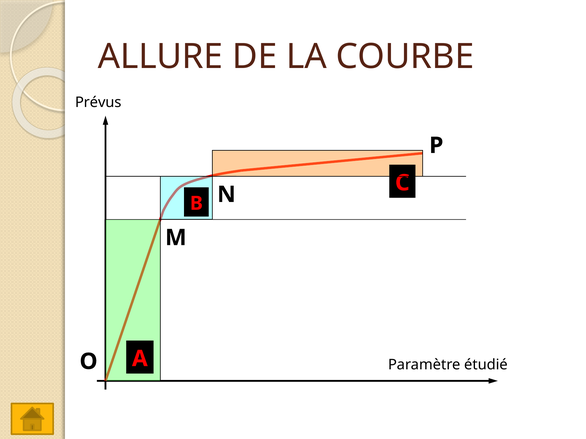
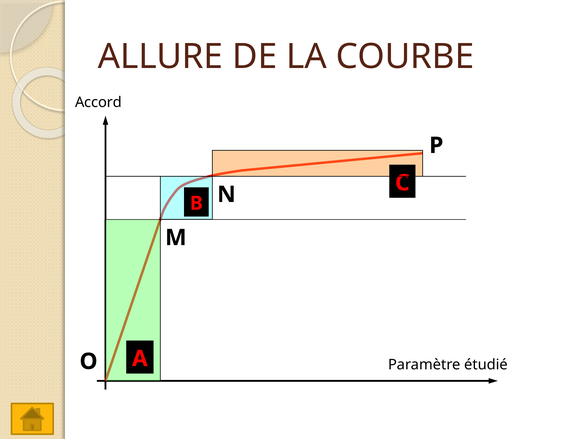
Prévus: Prévus -> Accord
